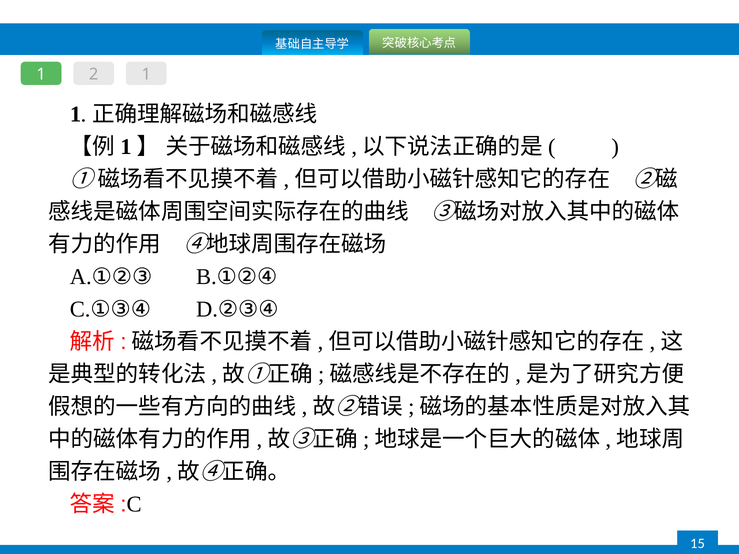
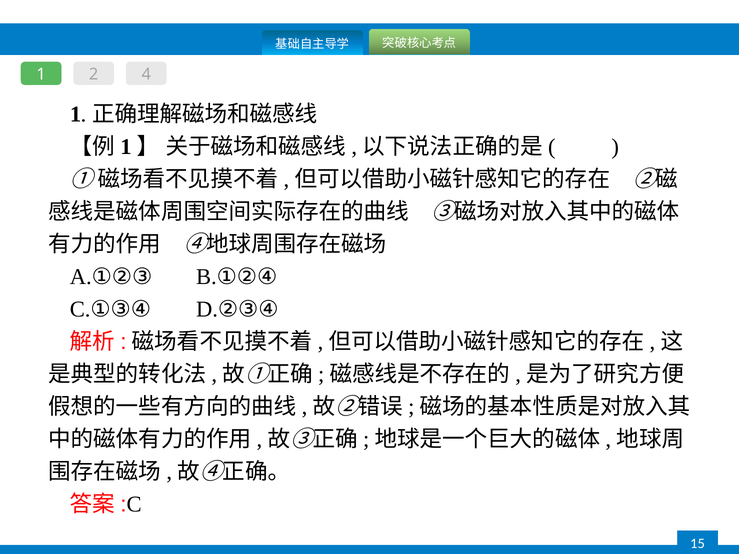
2 1: 1 -> 4
